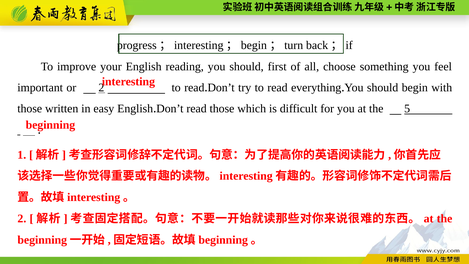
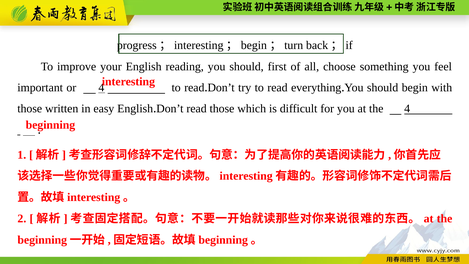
or 2: 2 -> 4
the 5: 5 -> 4
